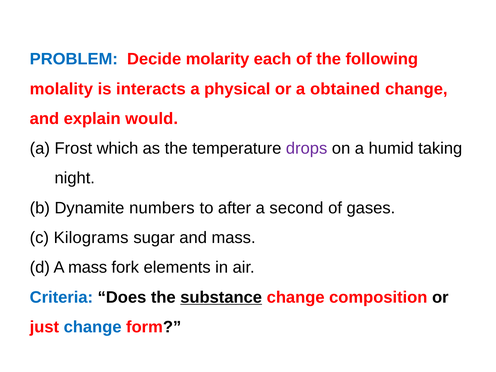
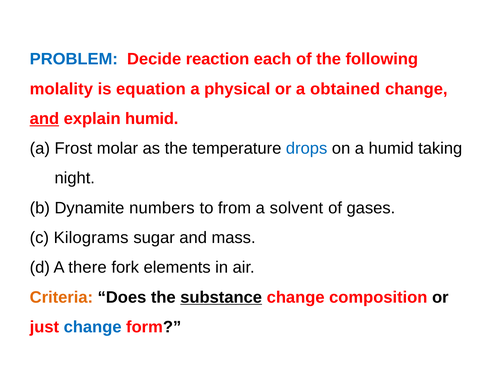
molarity: molarity -> reaction
interacts: interacts -> equation
and at (44, 119) underline: none -> present
explain would: would -> humid
which: which -> molar
drops colour: purple -> blue
after: after -> from
second: second -> solvent
A mass: mass -> there
Criteria colour: blue -> orange
